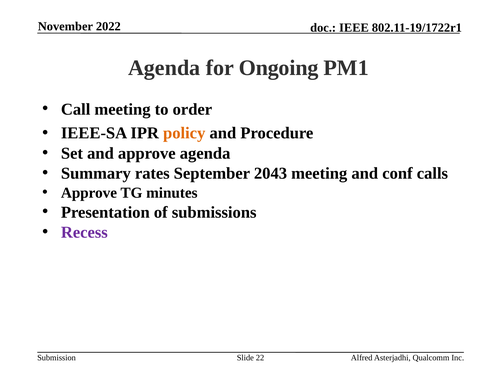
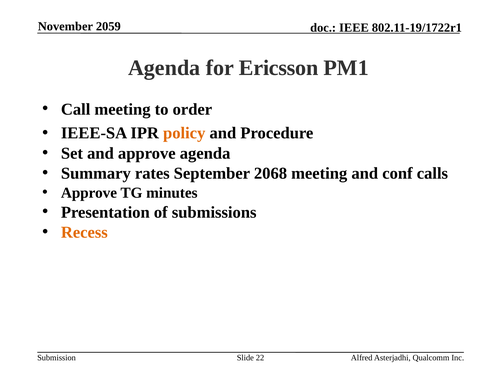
2022: 2022 -> 2059
Ongoing: Ongoing -> Ericsson
2043: 2043 -> 2068
Recess colour: purple -> orange
